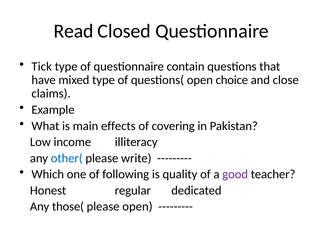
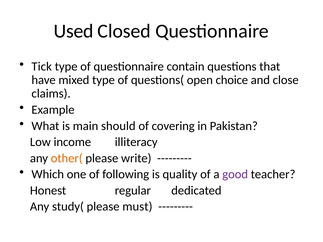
Read: Read -> Used
effects: effects -> should
other( colour: blue -> orange
those(: those( -> study(
please open: open -> must
